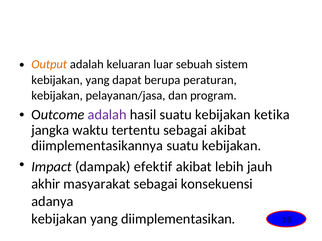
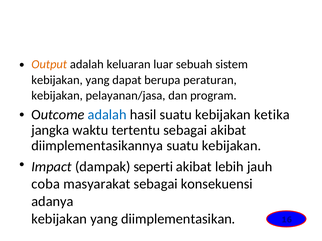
adalah at (107, 115) colour: purple -> blue
efektif: efektif -> seperti
akhir: akhir -> coba
